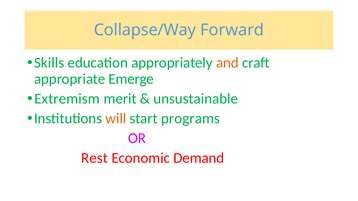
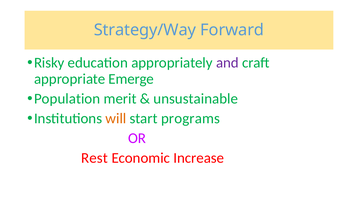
Collapse/Way: Collapse/Way -> Strategy/Way
Skills: Skills -> Risky
and colour: orange -> purple
Extremism: Extremism -> Population
Demand: Demand -> Increase
